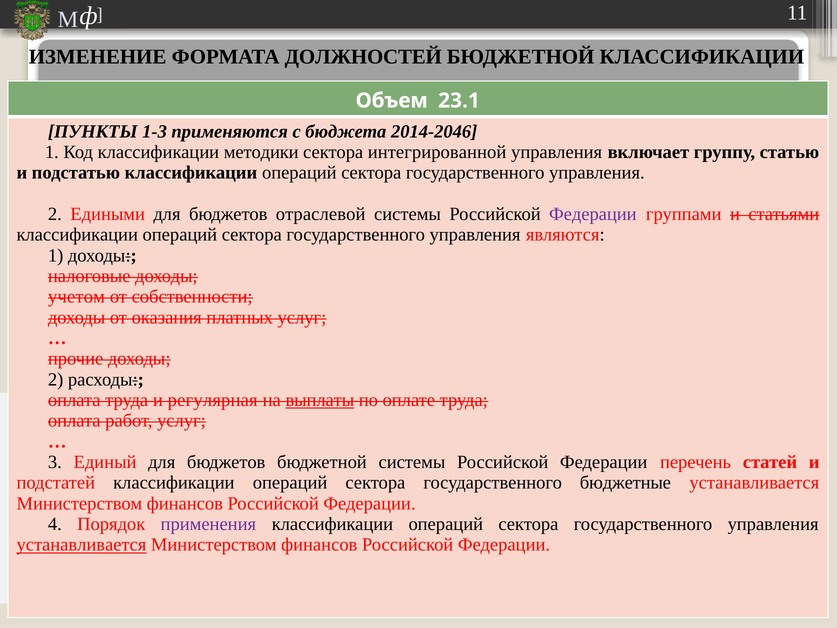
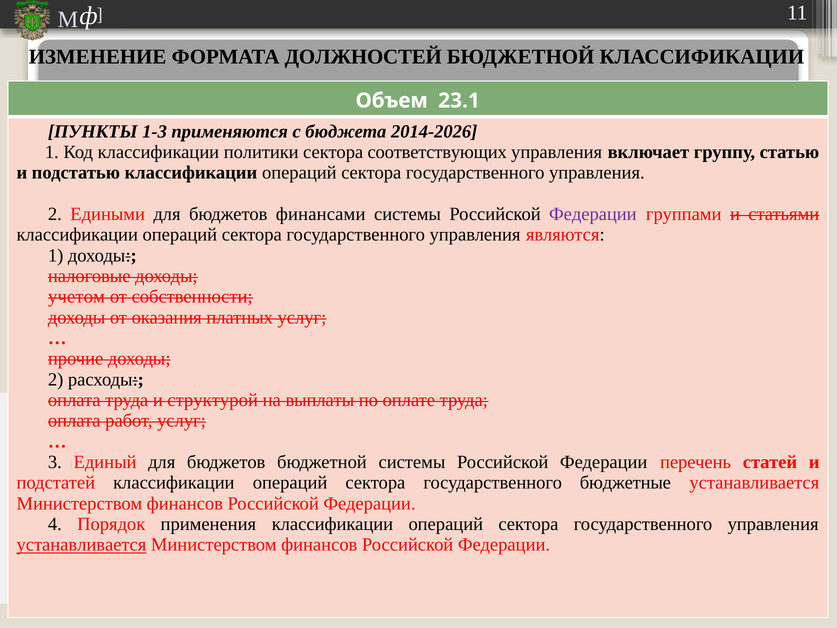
2014-2046: 2014-2046 -> 2014-2026
методики: методики -> политики
интегрированной: интегрированной -> соответствующих
отраслевой: отраслевой -> финансами
регулярная: регулярная -> структурой
выплаты underline: present -> none
применения colour: purple -> black
